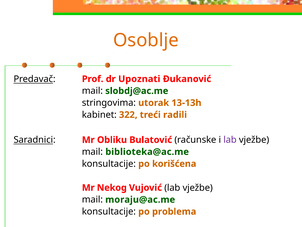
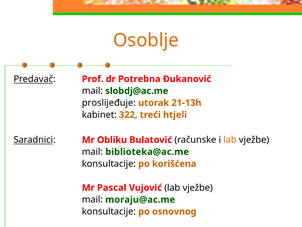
Upoznati: Upoznati -> Potrebna
stringovima: stringovima -> proslijeđuje
13-13h: 13-13h -> 21-13h
radili: radili -> htjeli
lab at (230, 140) colour: purple -> orange
Nekog: Nekog -> Pascal
problema: problema -> osnovnog
